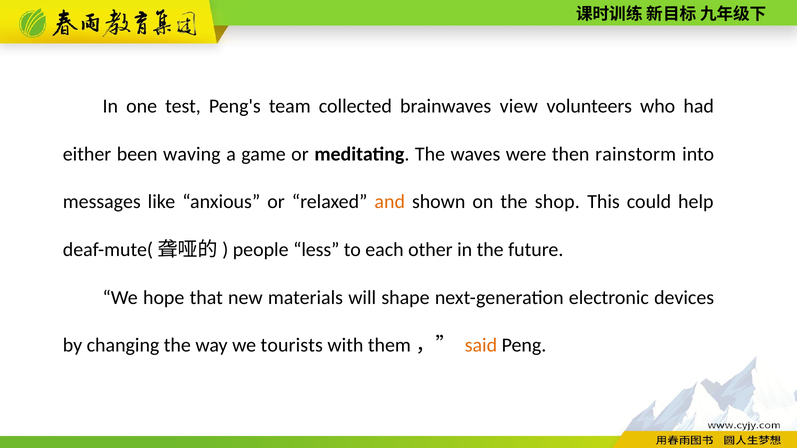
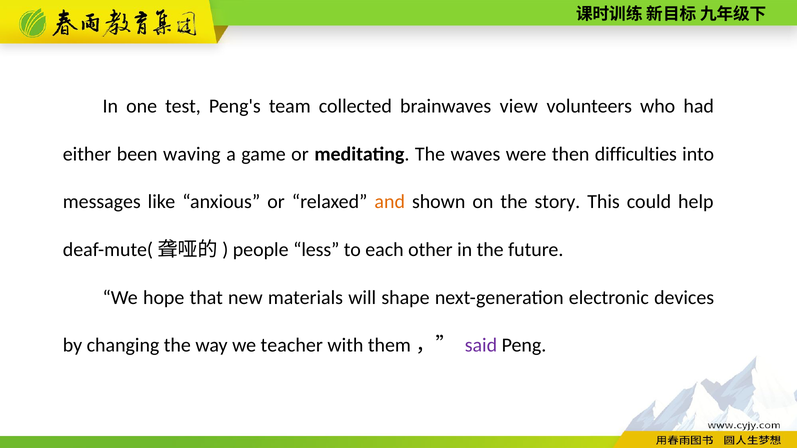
rainstorm: rainstorm -> difficulties
shop: shop -> story
tourists: tourists -> teacher
said colour: orange -> purple
